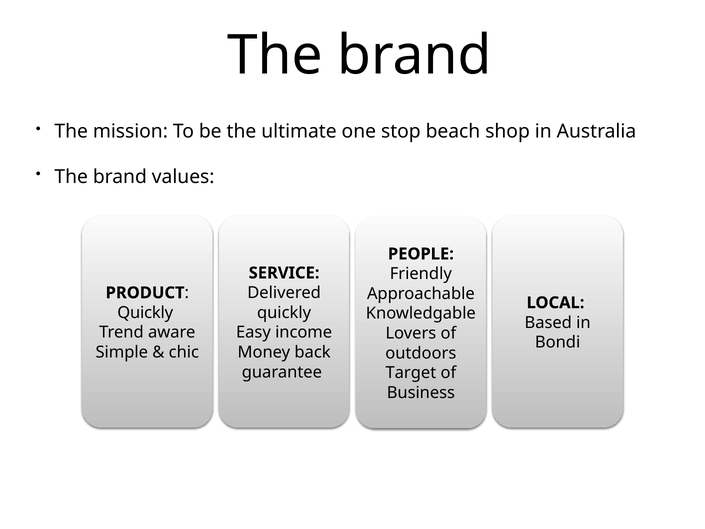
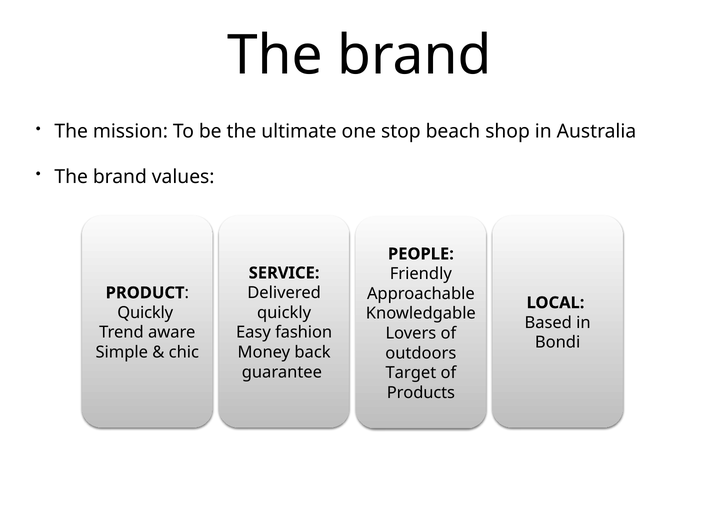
income: income -> fashion
Business: Business -> Products
